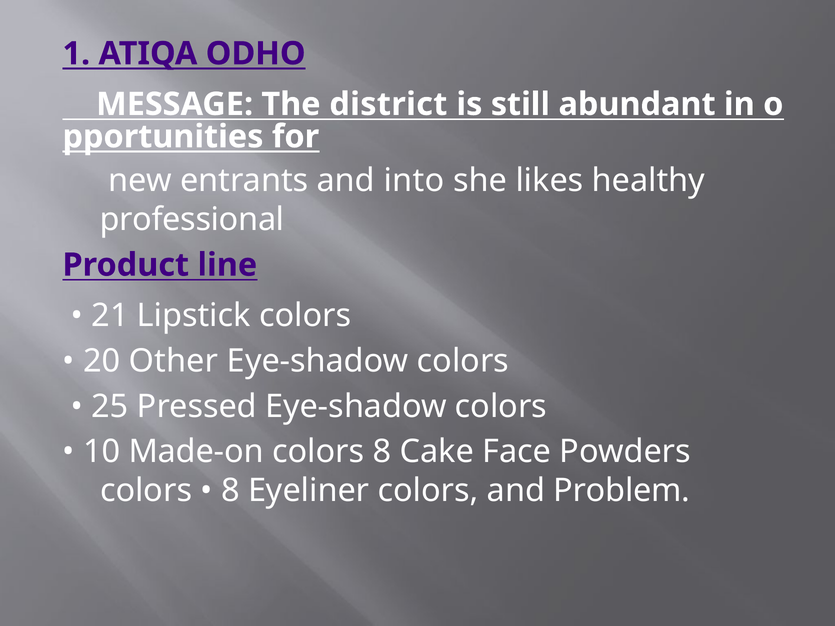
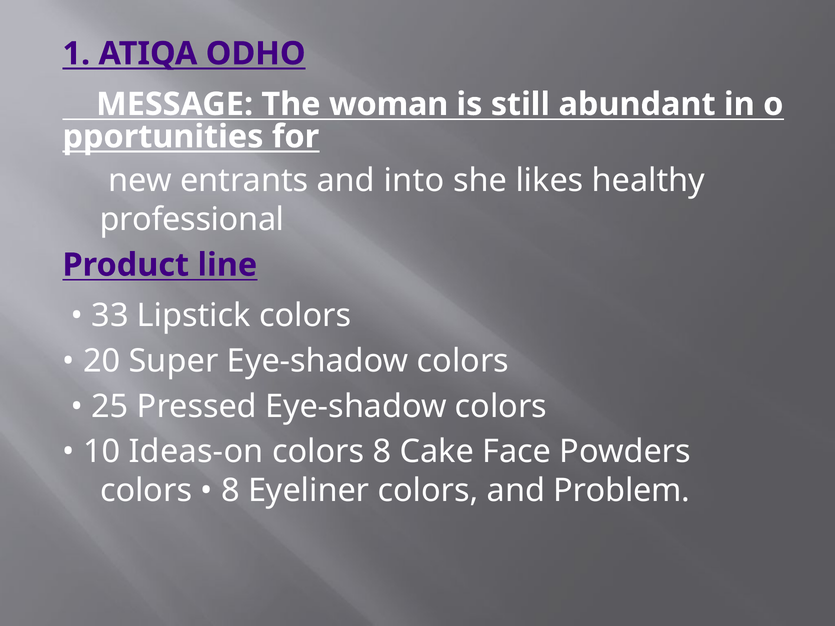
district: district -> woman
21: 21 -> 33
Other: Other -> Super
Made-on: Made-on -> Ideas-on
